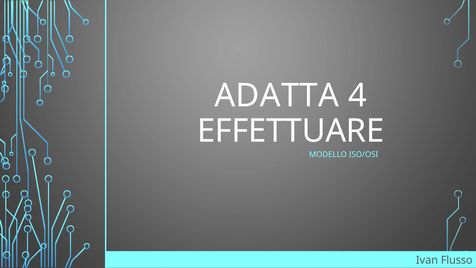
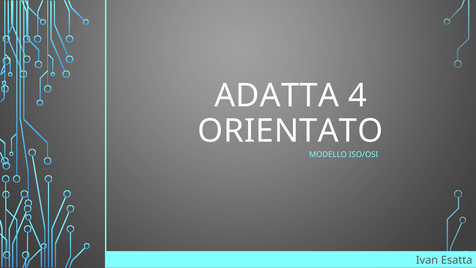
EFFETTUARE: EFFETTUARE -> ORIENTATO
Flusso: Flusso -> Esatta
